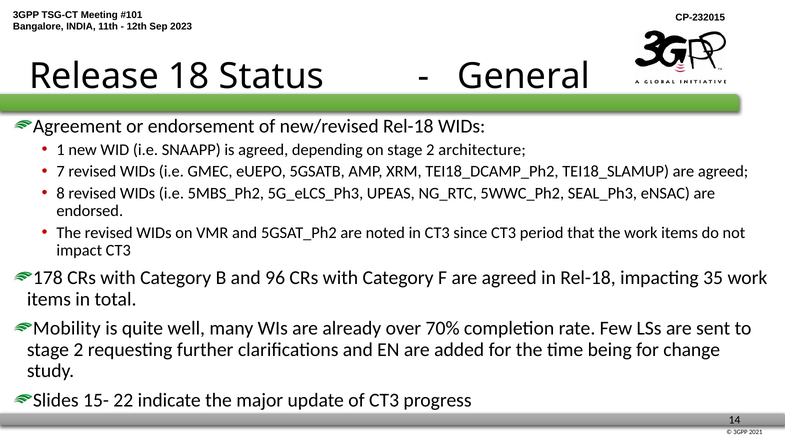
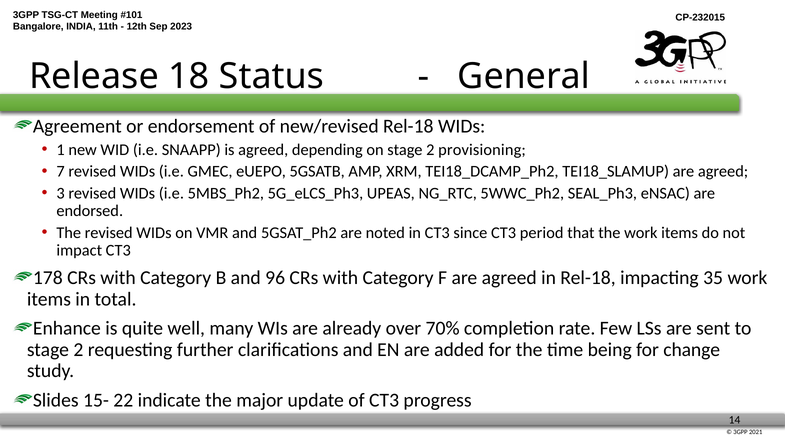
architecture: architecture -> provisioning
8: 8 -> 3
Mobility: Mobility -> Enhance
